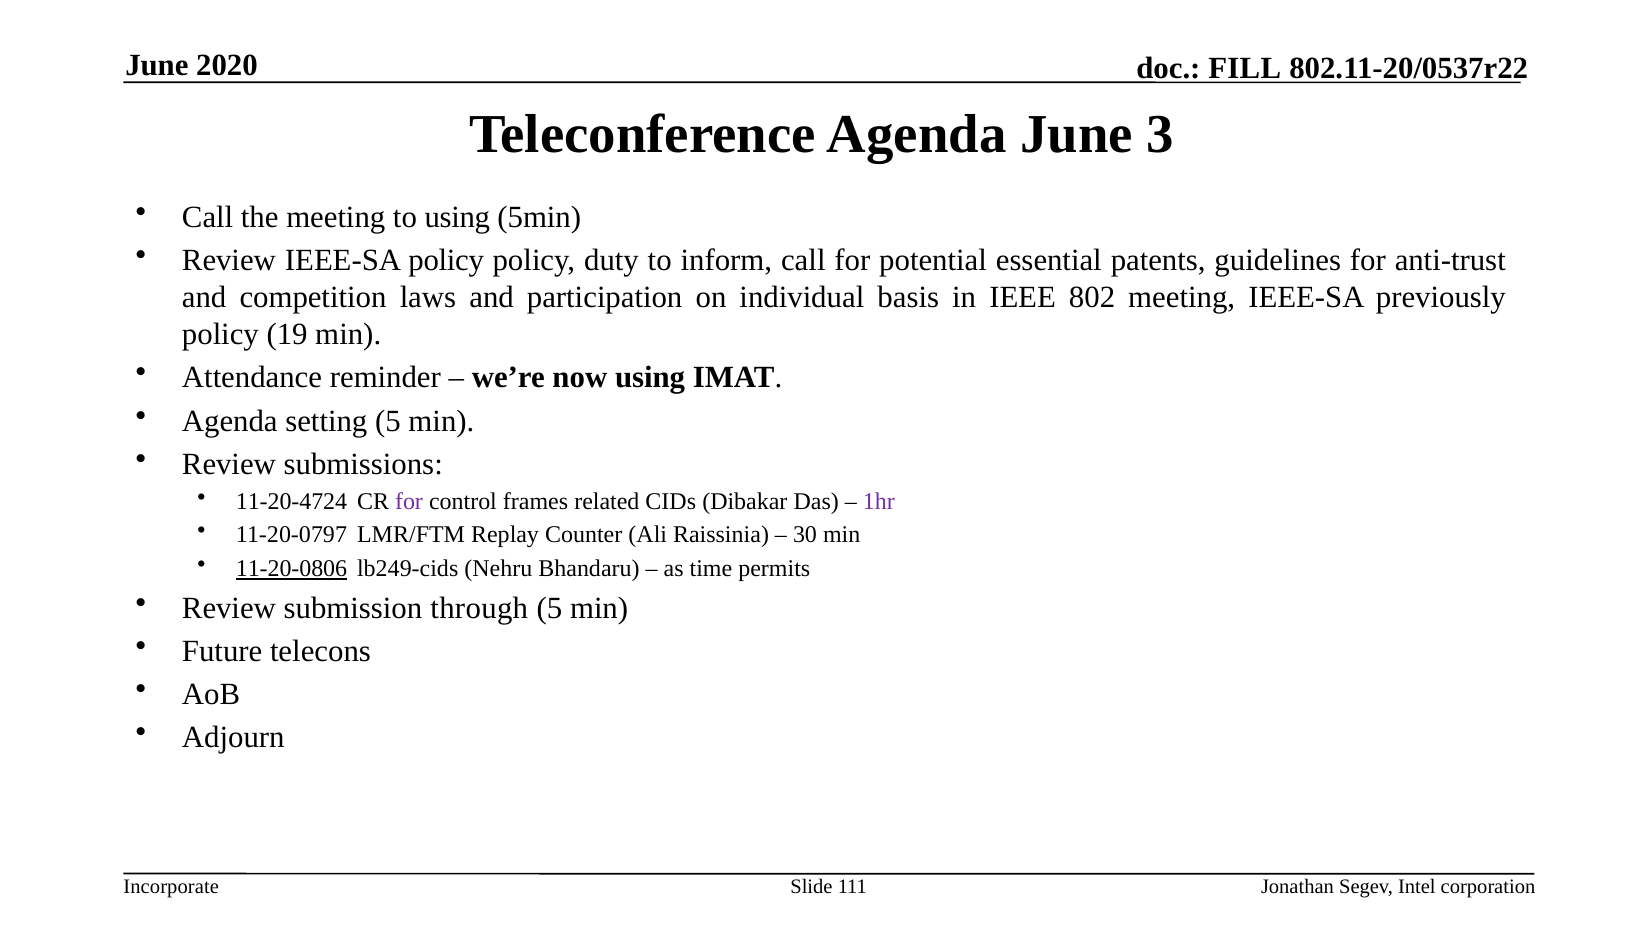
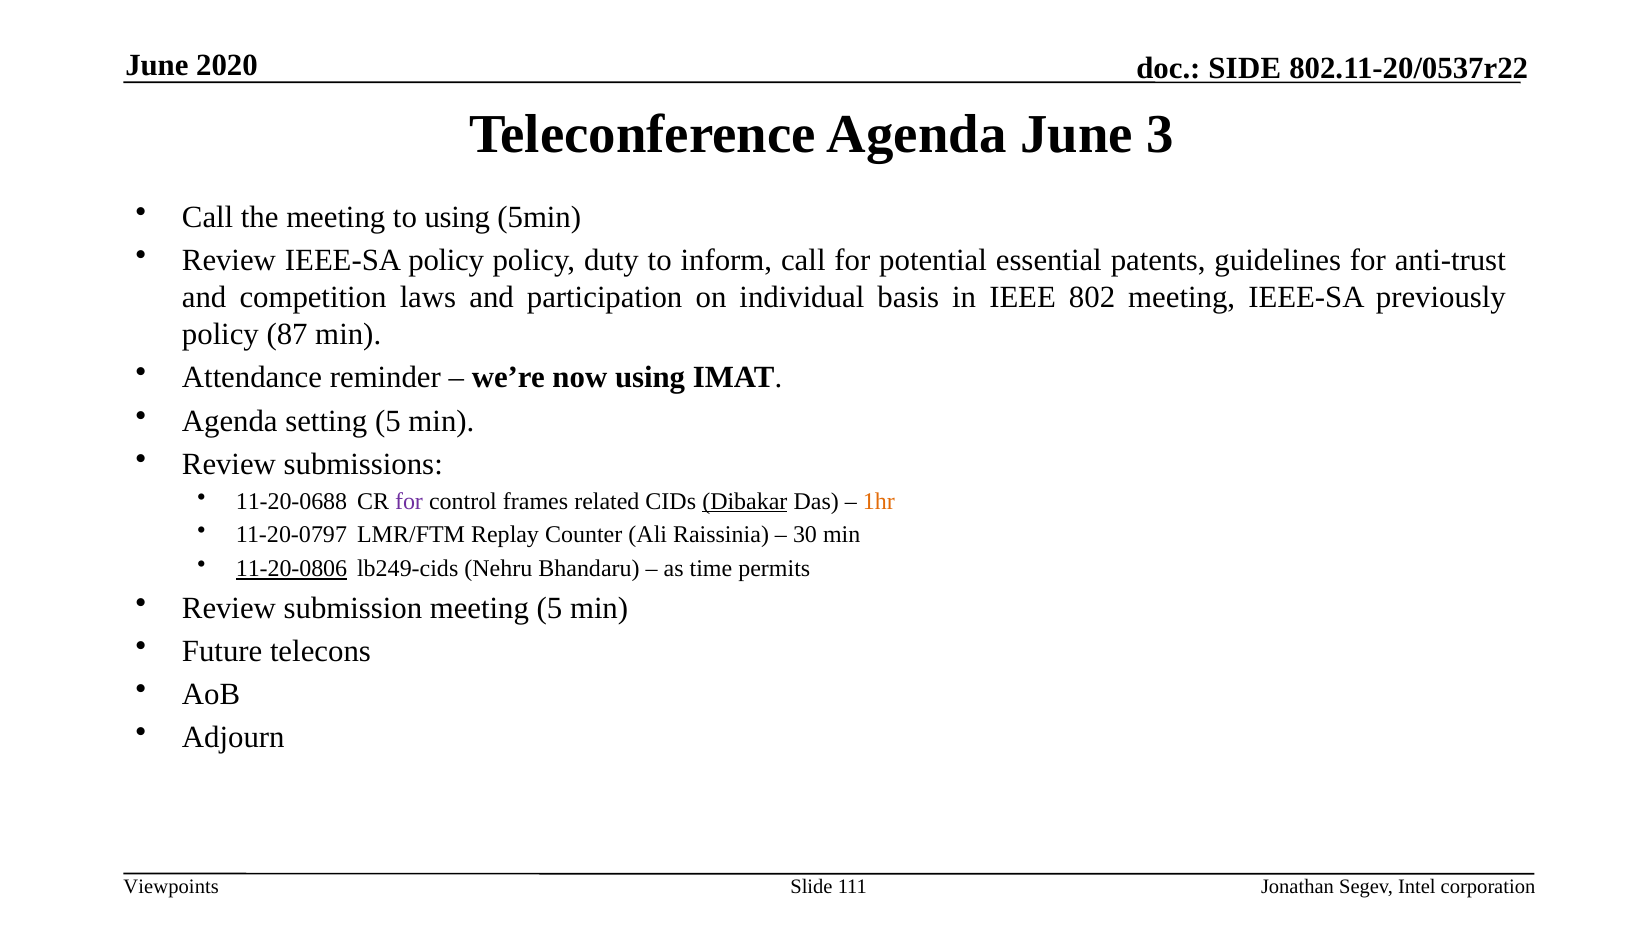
FILL: FILL -> SIDE
19: 19 -> 87
11-20-4724: 11-20-4724 -> 11-20-0688
Dibakar underline: none -> present
1hr colour: purple -> orange
submission through: through -> meeting
Incorporate: Incorporate -> Viewpoints
